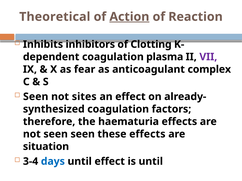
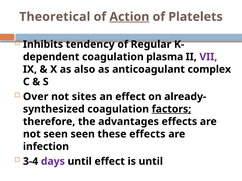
Reaction: Reaction -> Platelets
inhibitors: inhibitors -> tendency
Clotting: Clotting -> Regular
fear: fear -> also
Seen at (36, 97): Seen -> Over
factors underline: none -> present
haematuria: haematuria -> advantages
situation: situation -> infection
days colour: blue -> purple
